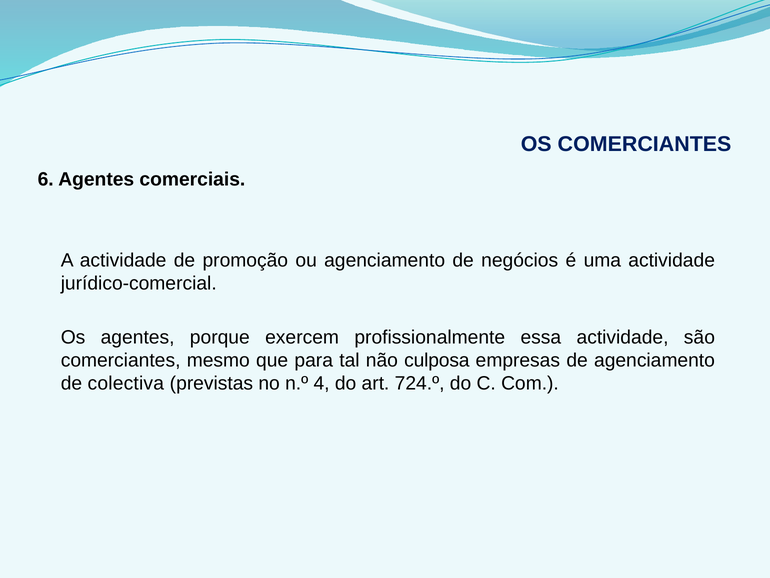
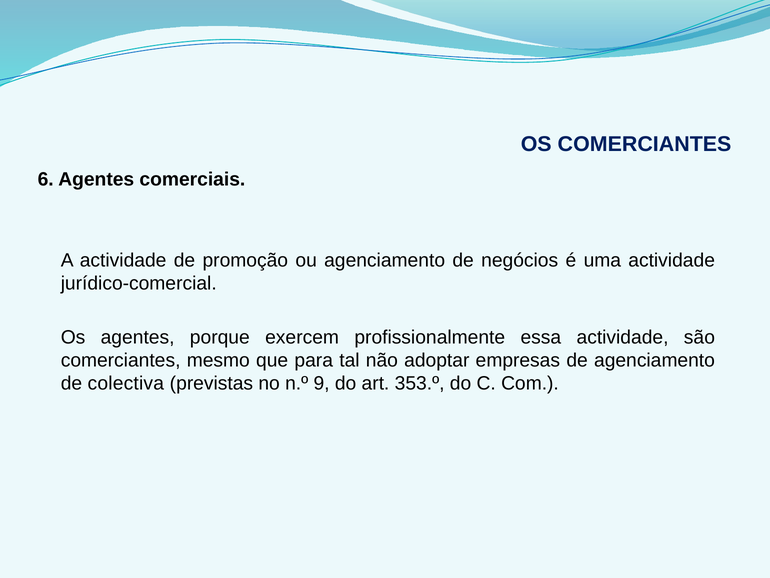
culposa: culposa -> adoptar
4: 4 -> 9
724.º: 724.º -> 353.º
